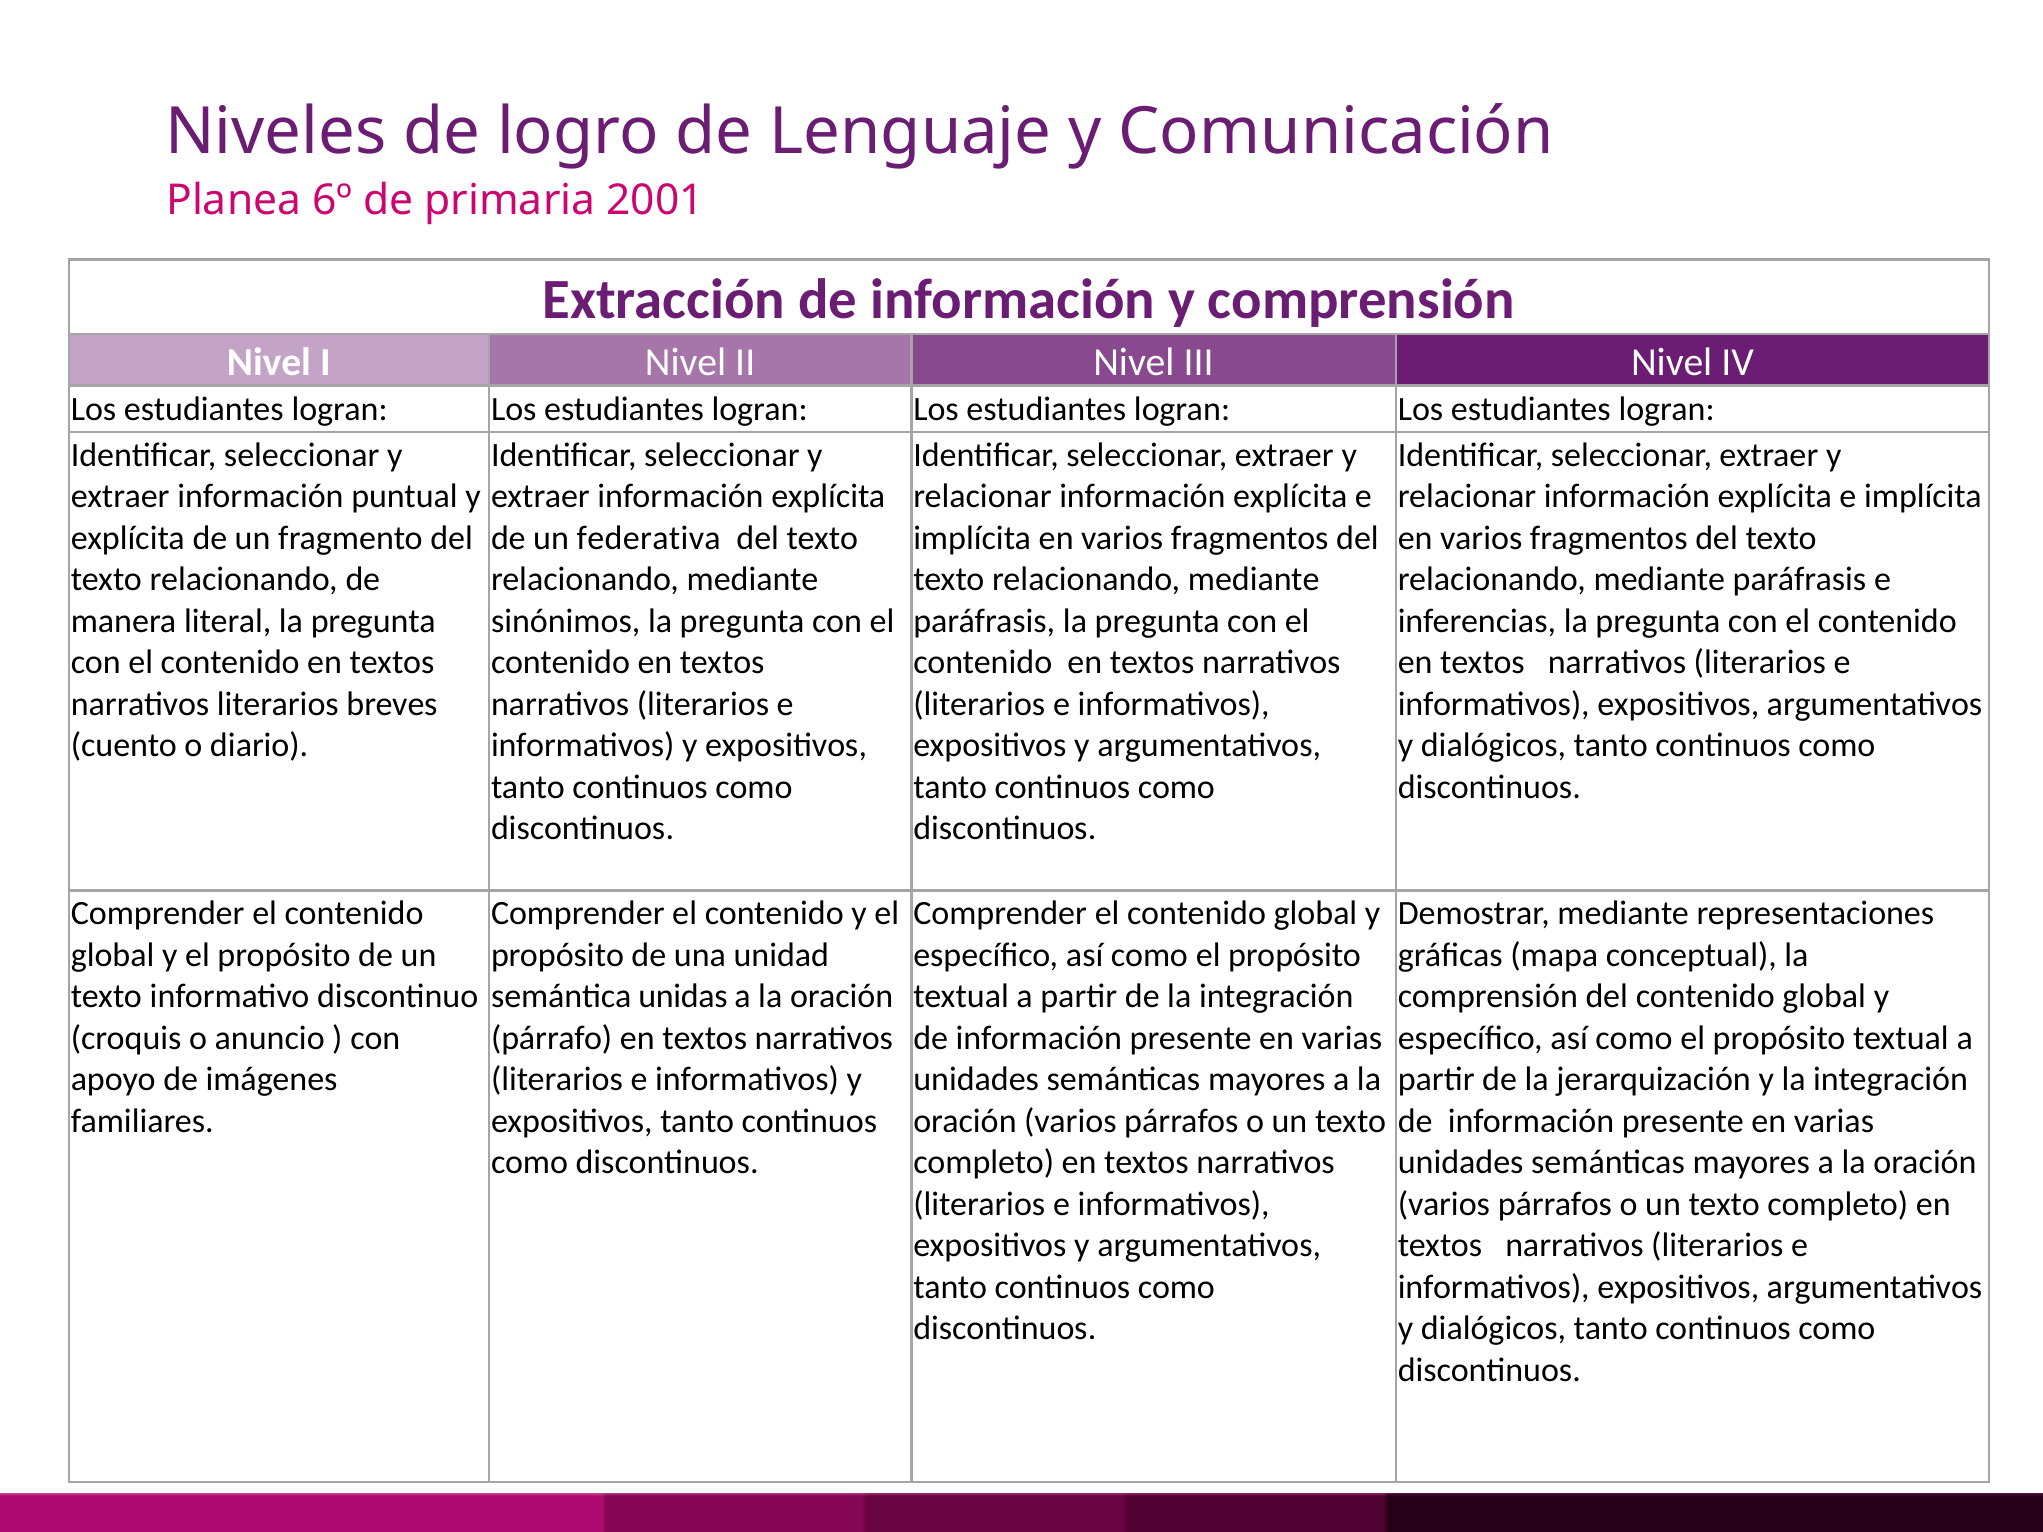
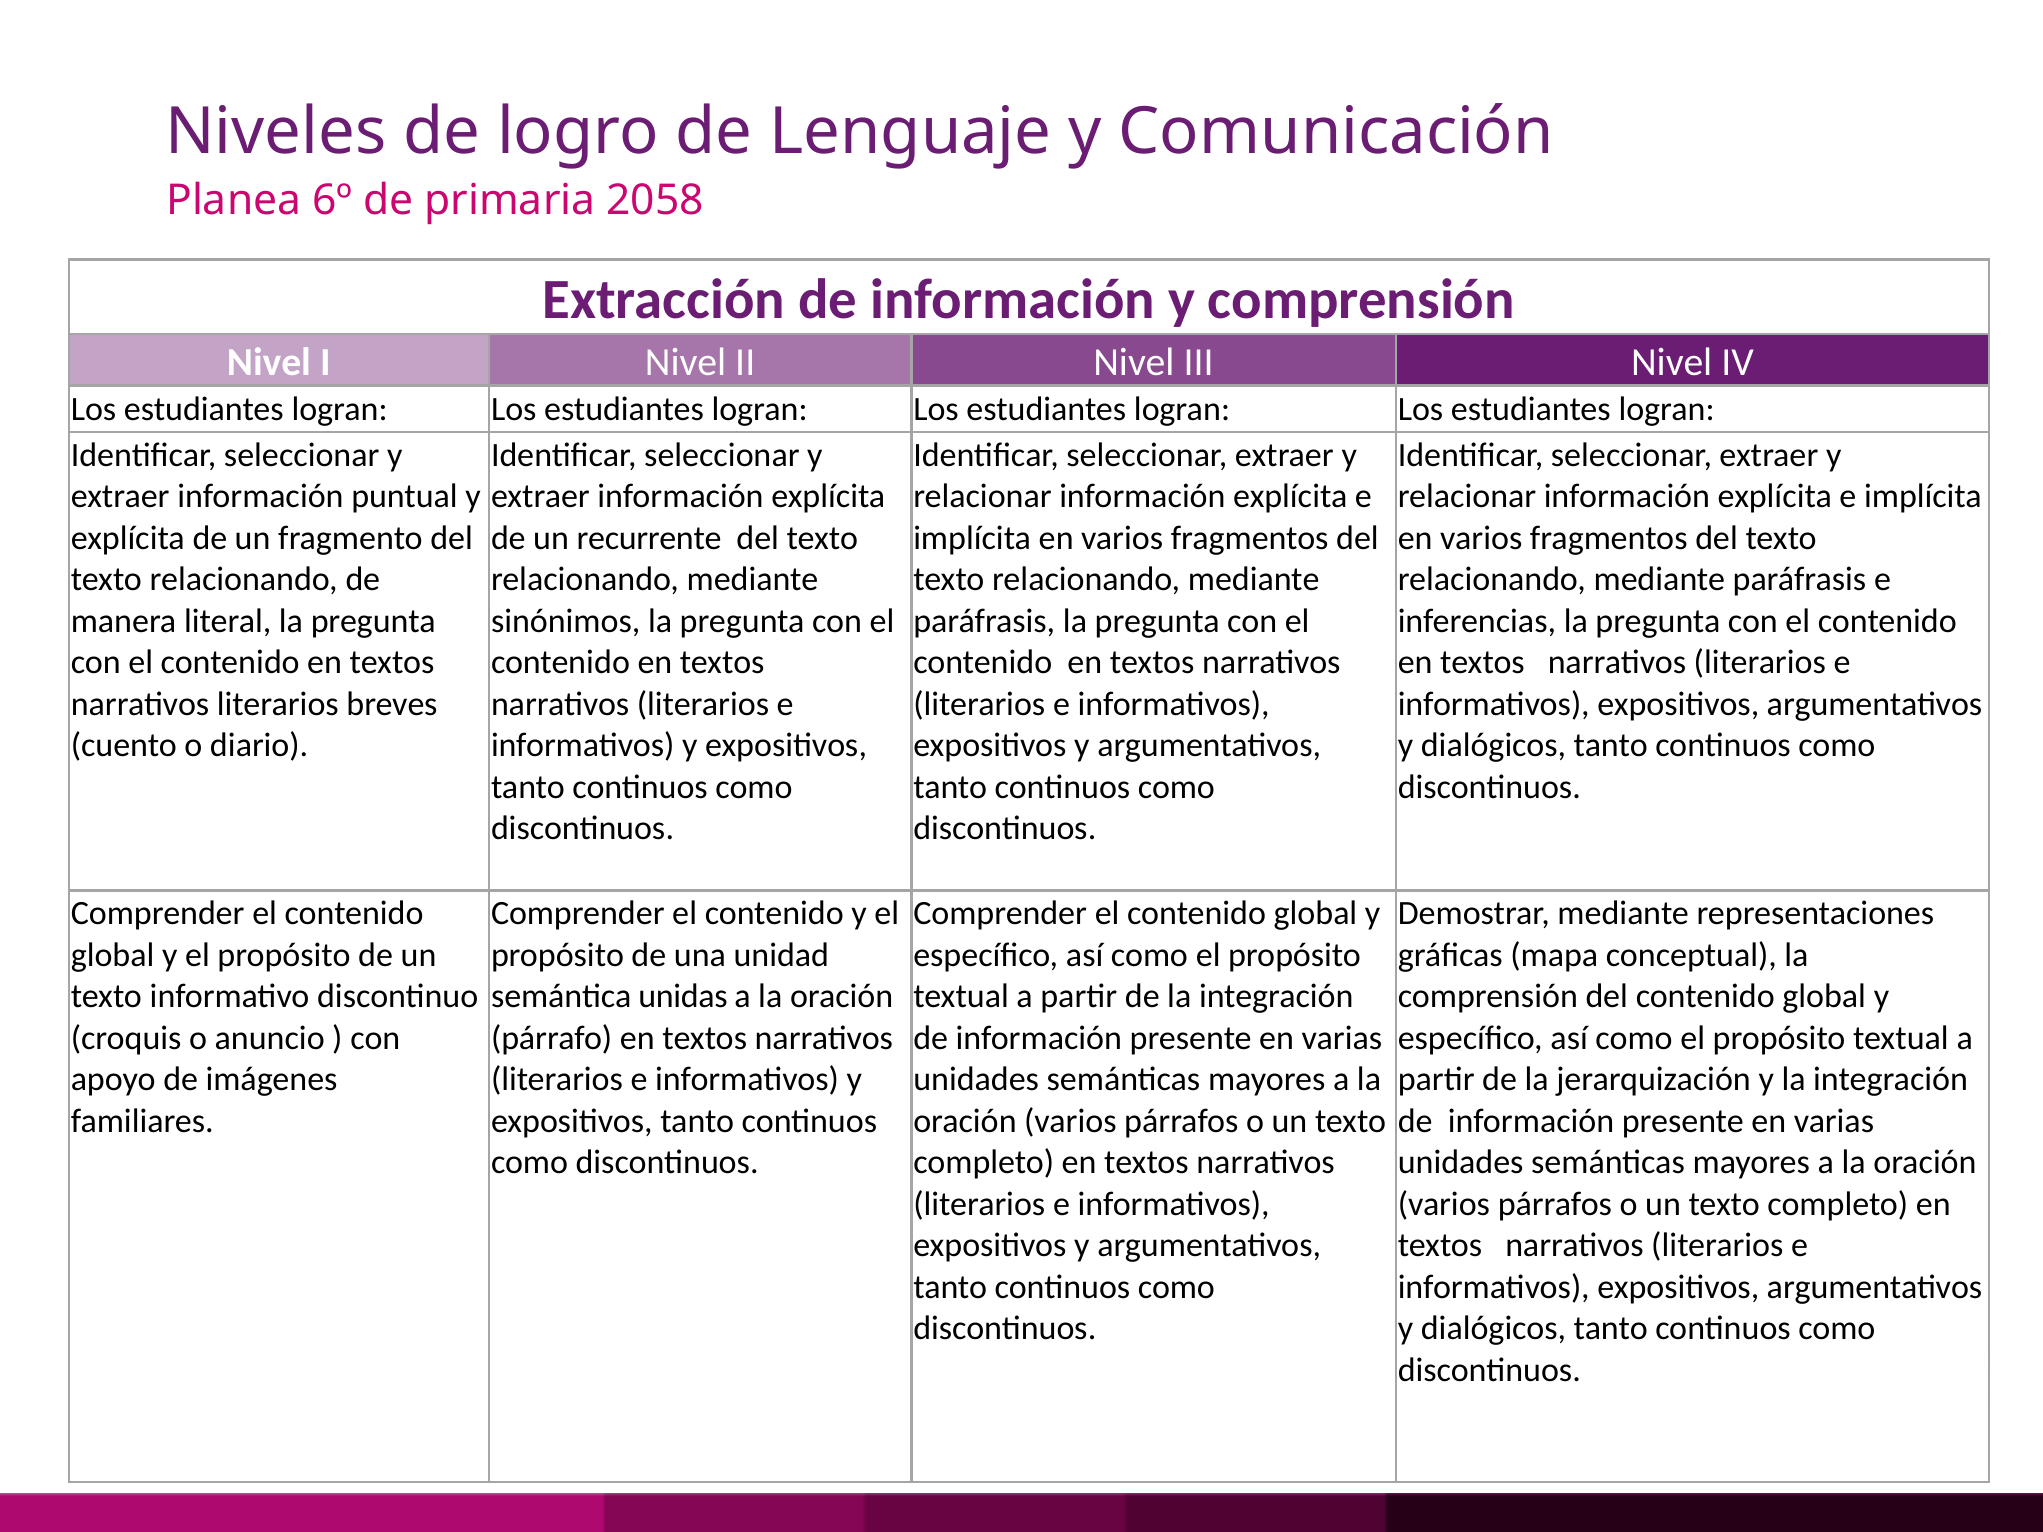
2001: 2001 -> 2058
federativa: federativa -> recurrente
